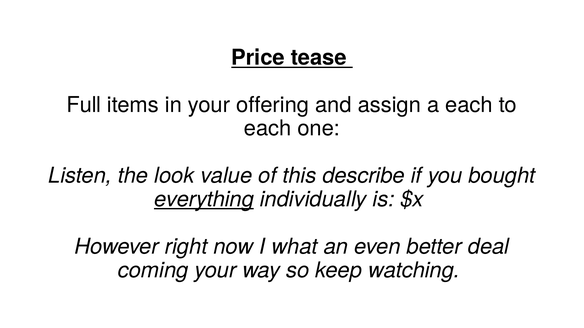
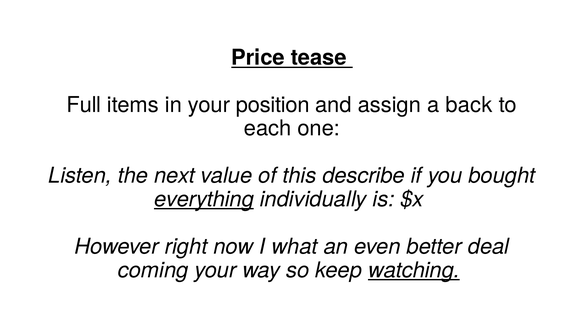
offering: offering -> position
a each: each -> back
look: look -> next
watching underline: none -> present
